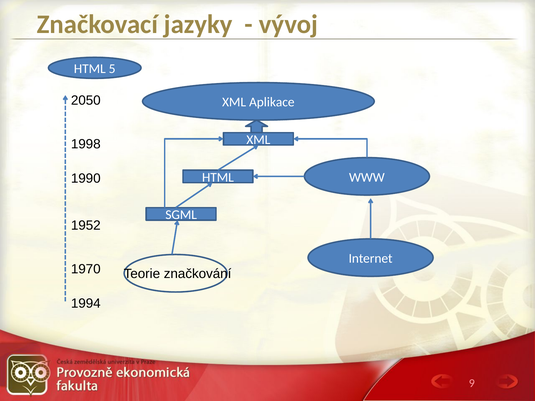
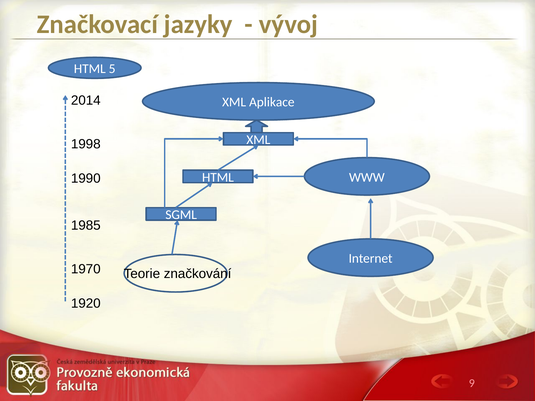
2050: 2050 -> 2014
1952: 1952 -> 1985
1994: 1994 -> 1920
